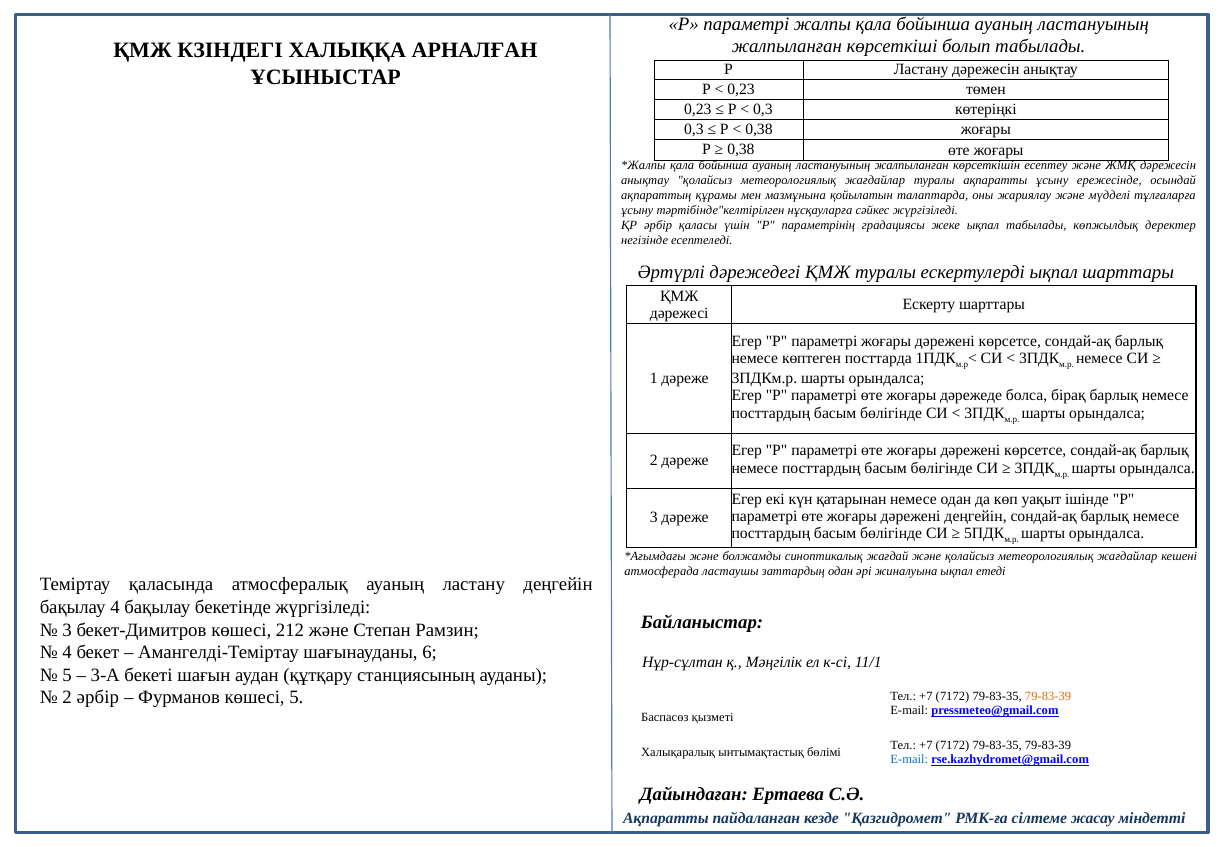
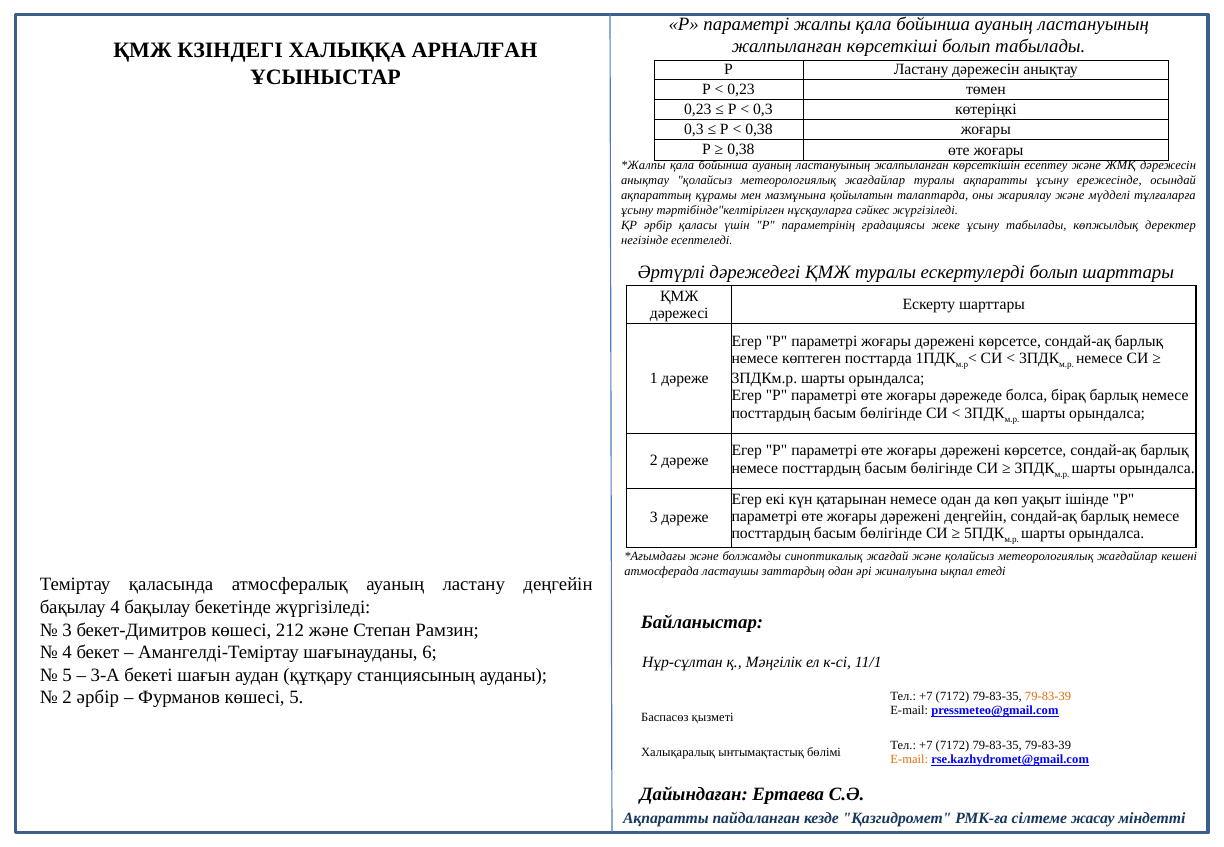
жеке ықпал: ықпал -> ұсыну
ескертулерді ықпал: ықпал -> болып
E-mail at (909, 760) colour: blue -> orange
